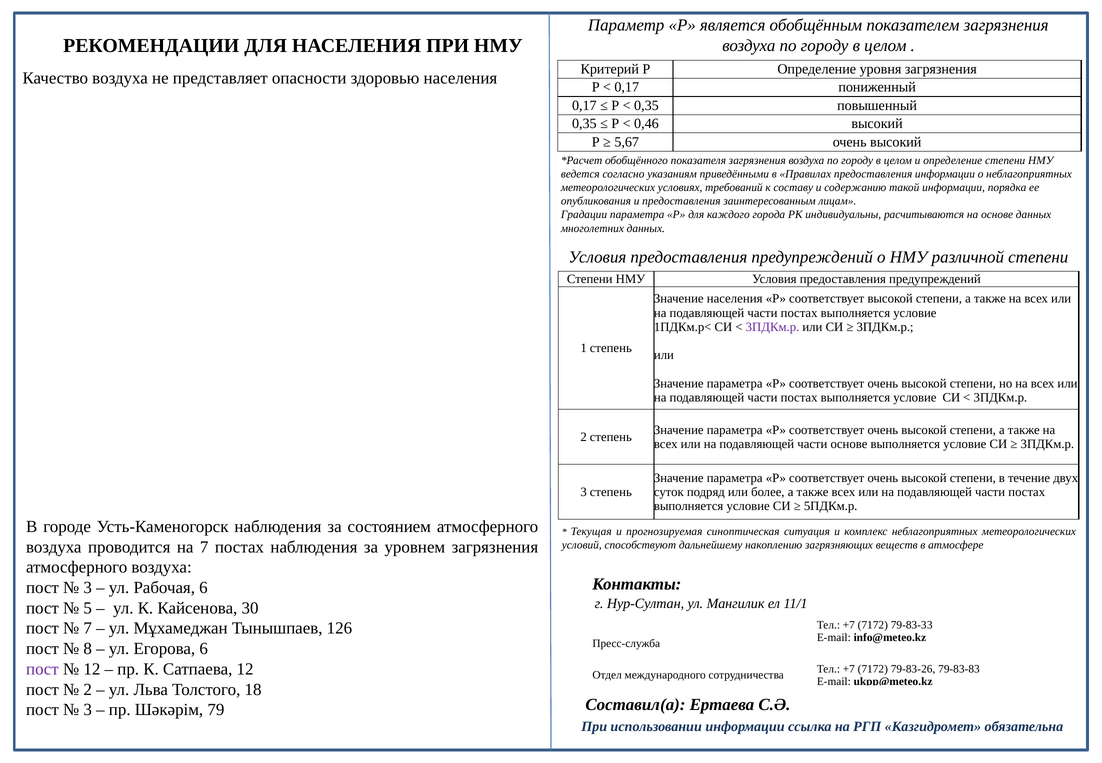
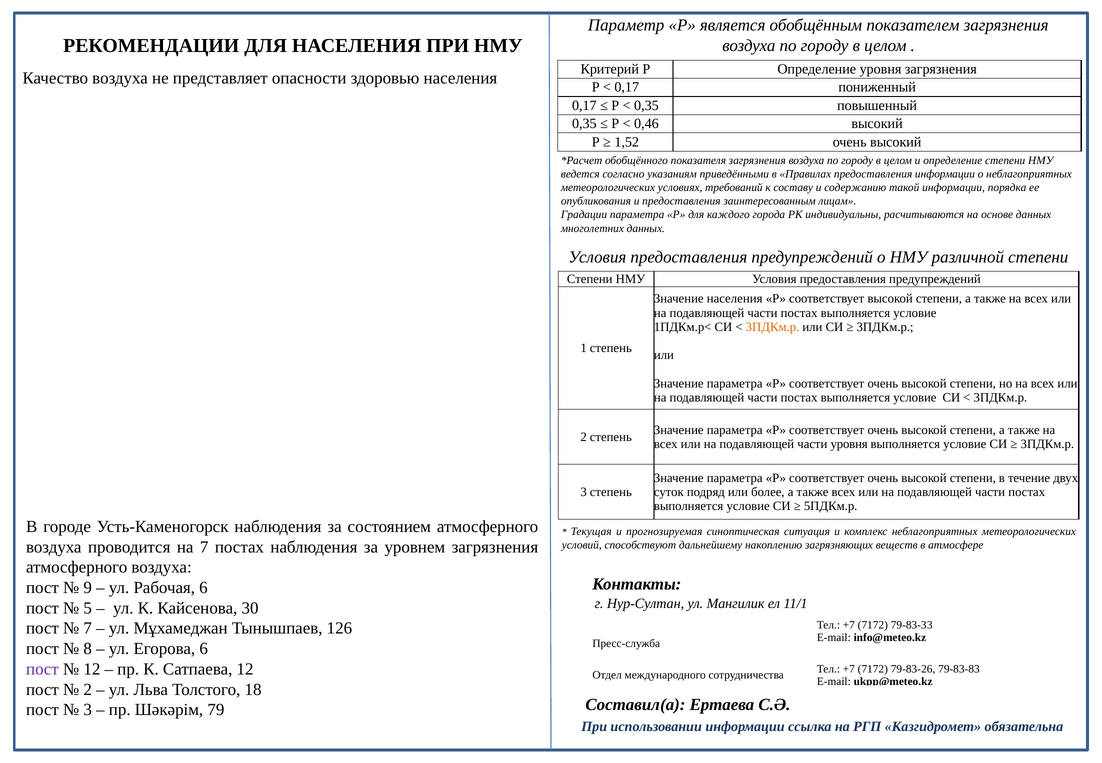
5,67: 5,67 -> 1,52
3ПДКм.р at (773, 327) colour: purple -> orange
части основе: основе -> уровня
3 at (88, 588): 3 -> 9
